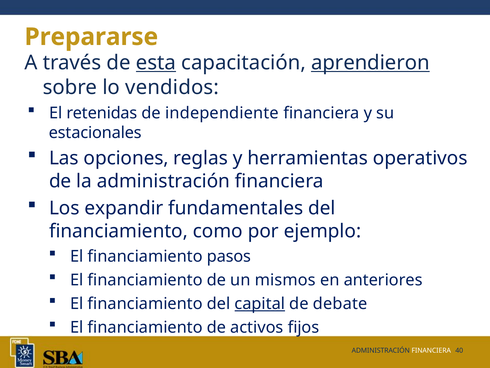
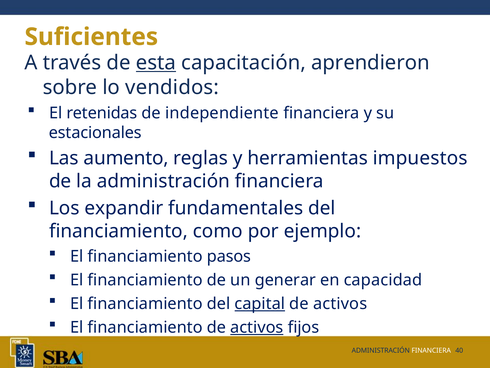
Prepararse: Prepararse -> Suficientes
aprendieron underline: present -> none
opciones: opciones -> aumento
operativos: operativos -> impuestos
mismos: mismos -> generar
anteriores: anteriores -> capacidad
debate at (340, 303): debate -> activos
activos at (257, 327) underline: none -> present
